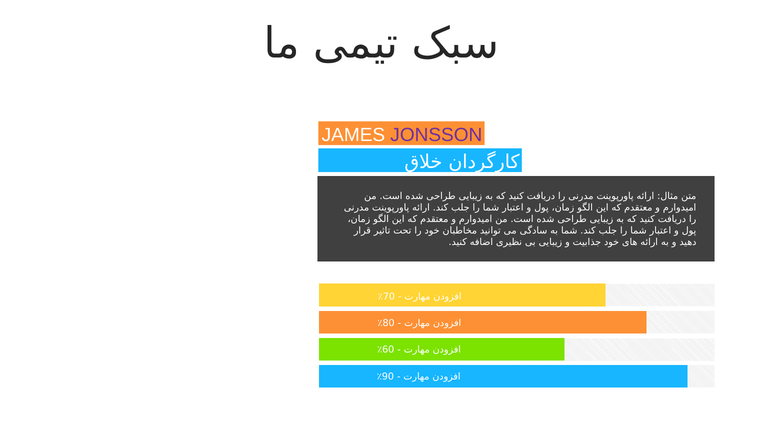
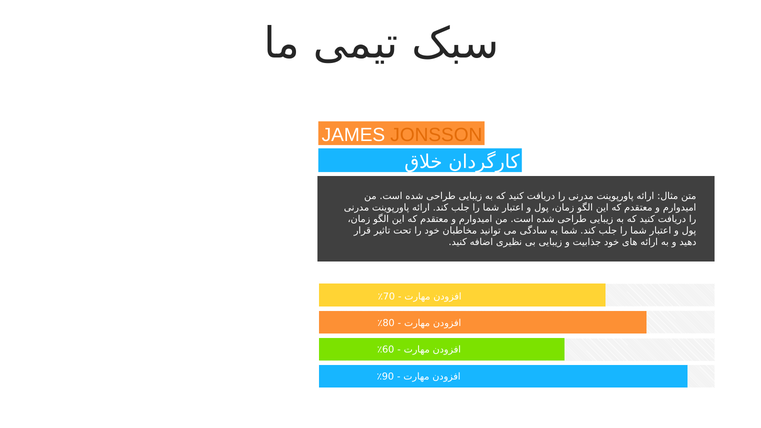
JONSSON colour: purple -> orange
